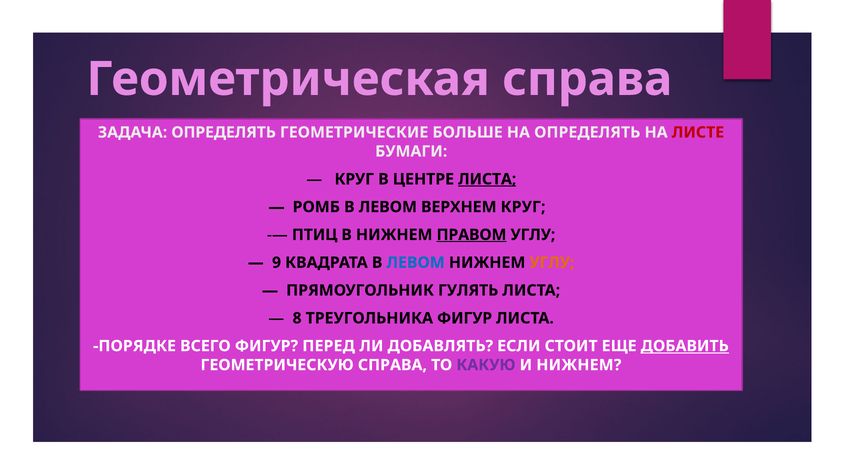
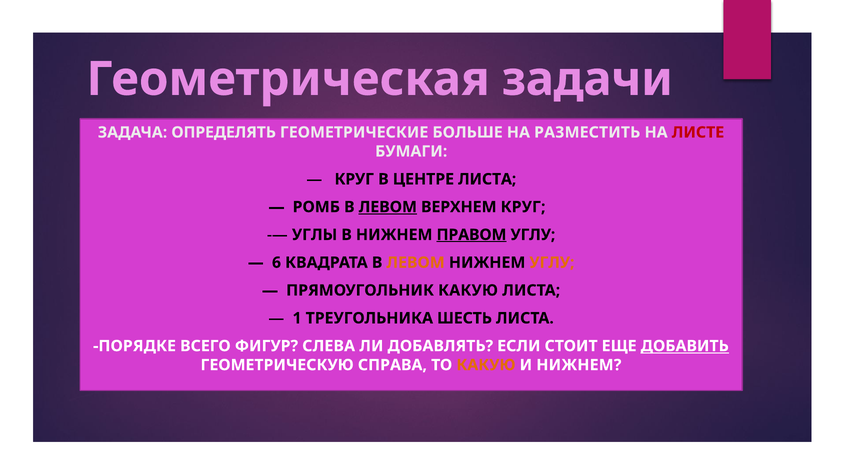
Геометрическая справа: справа -> задачи
НА ОПРЕДЕЛЯТЬ: ОПРЕДЕЛЯТЬ -> РАЗМЕСТИТЬ
ЛИСТА at (487, 179) underline: present -> none
ЛЕВОМ at (388, 207) underline: none -> present
ПТИЦ: ПТИЦ -> УГЛЫ
9: 9 -> 6
ЛЕВОМ at (416, 263) colour: blue -> orange
ПРЯМОУГОЛЬНИК ГУЛЯТЬ: ГУЛЯТЬ -> КАКУЮ
8: 8 -> 1
ТРЕУГОЛЬНИКА ФИГУР: ФИГУР -> ШЕСТЬ
ПЕРЕД: ПЕРЕД -> СЛЕВА
КАКУЮ at (486, 365) colour: purple -> orange
